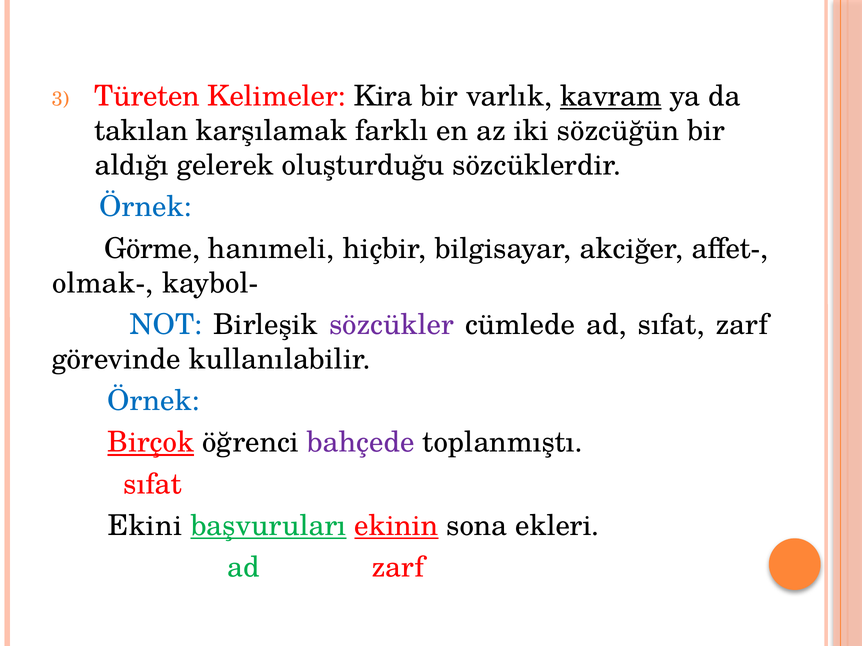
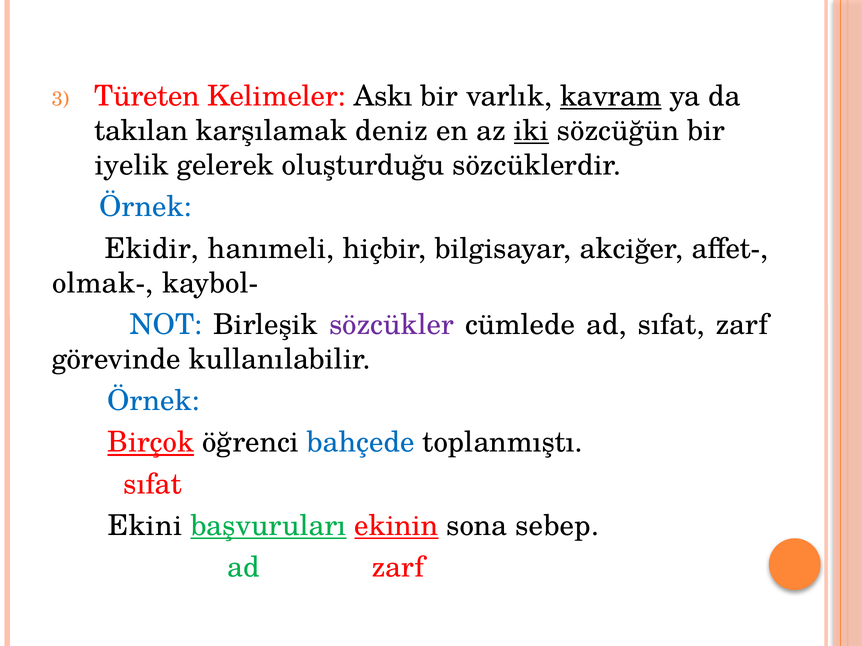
Kira: Kira -> Askı
farklı: farklı -> deniz
iki underline: none -> present
aldığı: aldığı -> iyelik
Görme: Görme -> Ekidir
bahçede colour: purple -> blue
ekleri: ekleri -> sebep
